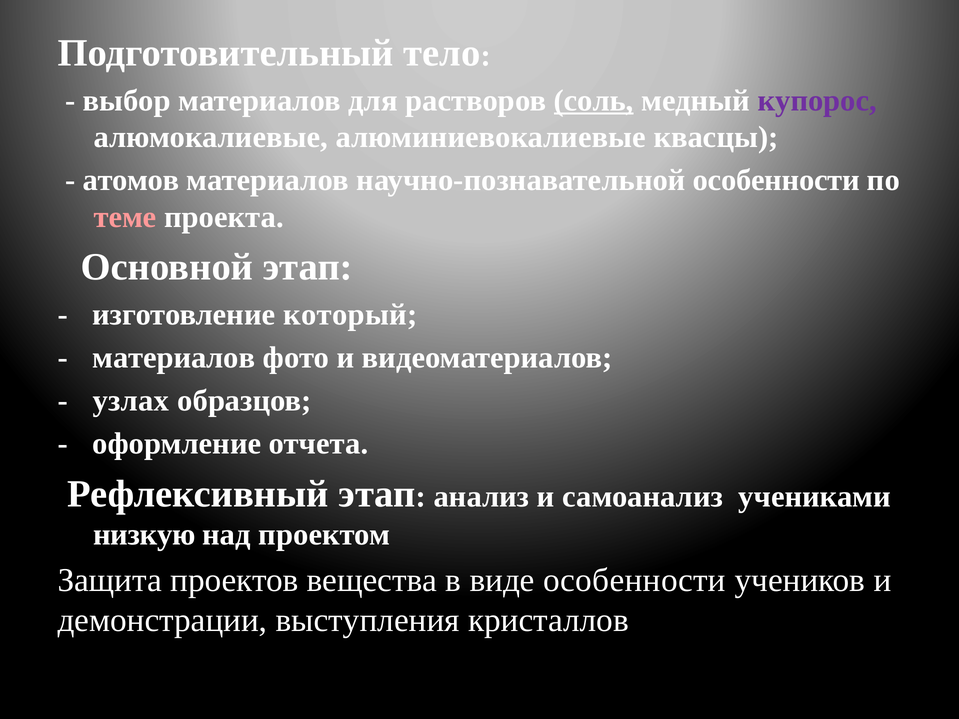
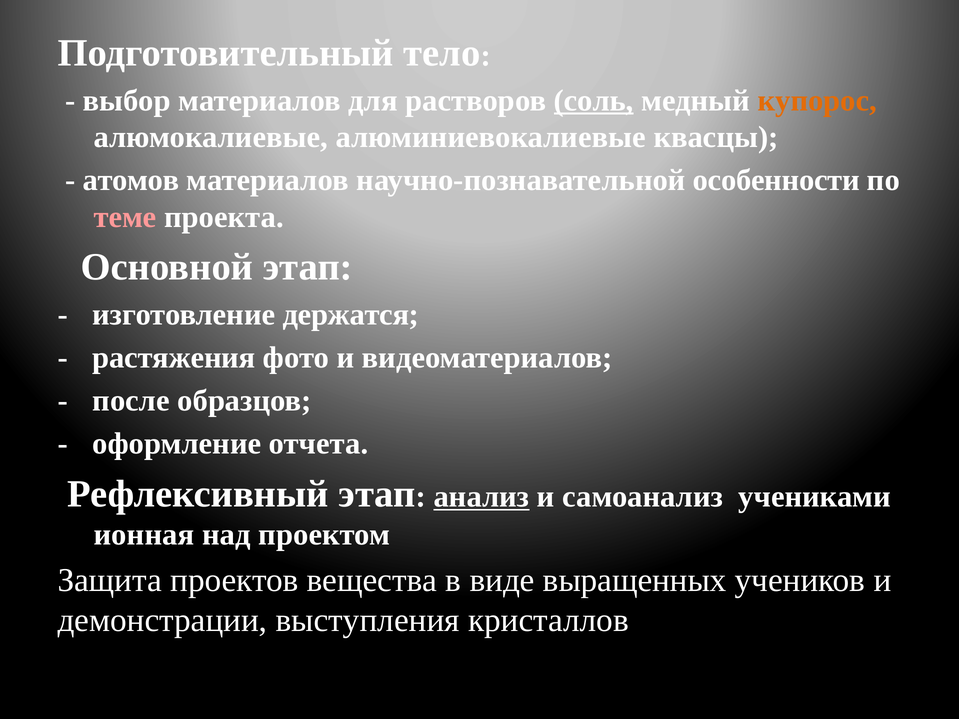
купорос colour: purple -> orange
который: который -> держатся
материалов at (174, 358): материалов -> растяжения
узлах: узлах -> после
анализ underline: none -> present
низкую: низкую -> ионная
виде особенности: особенности -> выращенных
